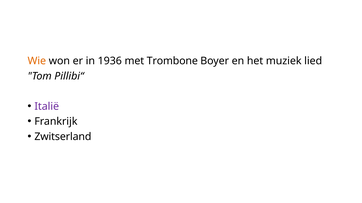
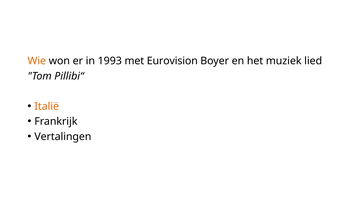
1936: 1936 -> 1993
Trombone: Trombone -> Eurovision
Italië colour: purple -> orange
Zwitserland: Zwitserland -> Vertalingen
